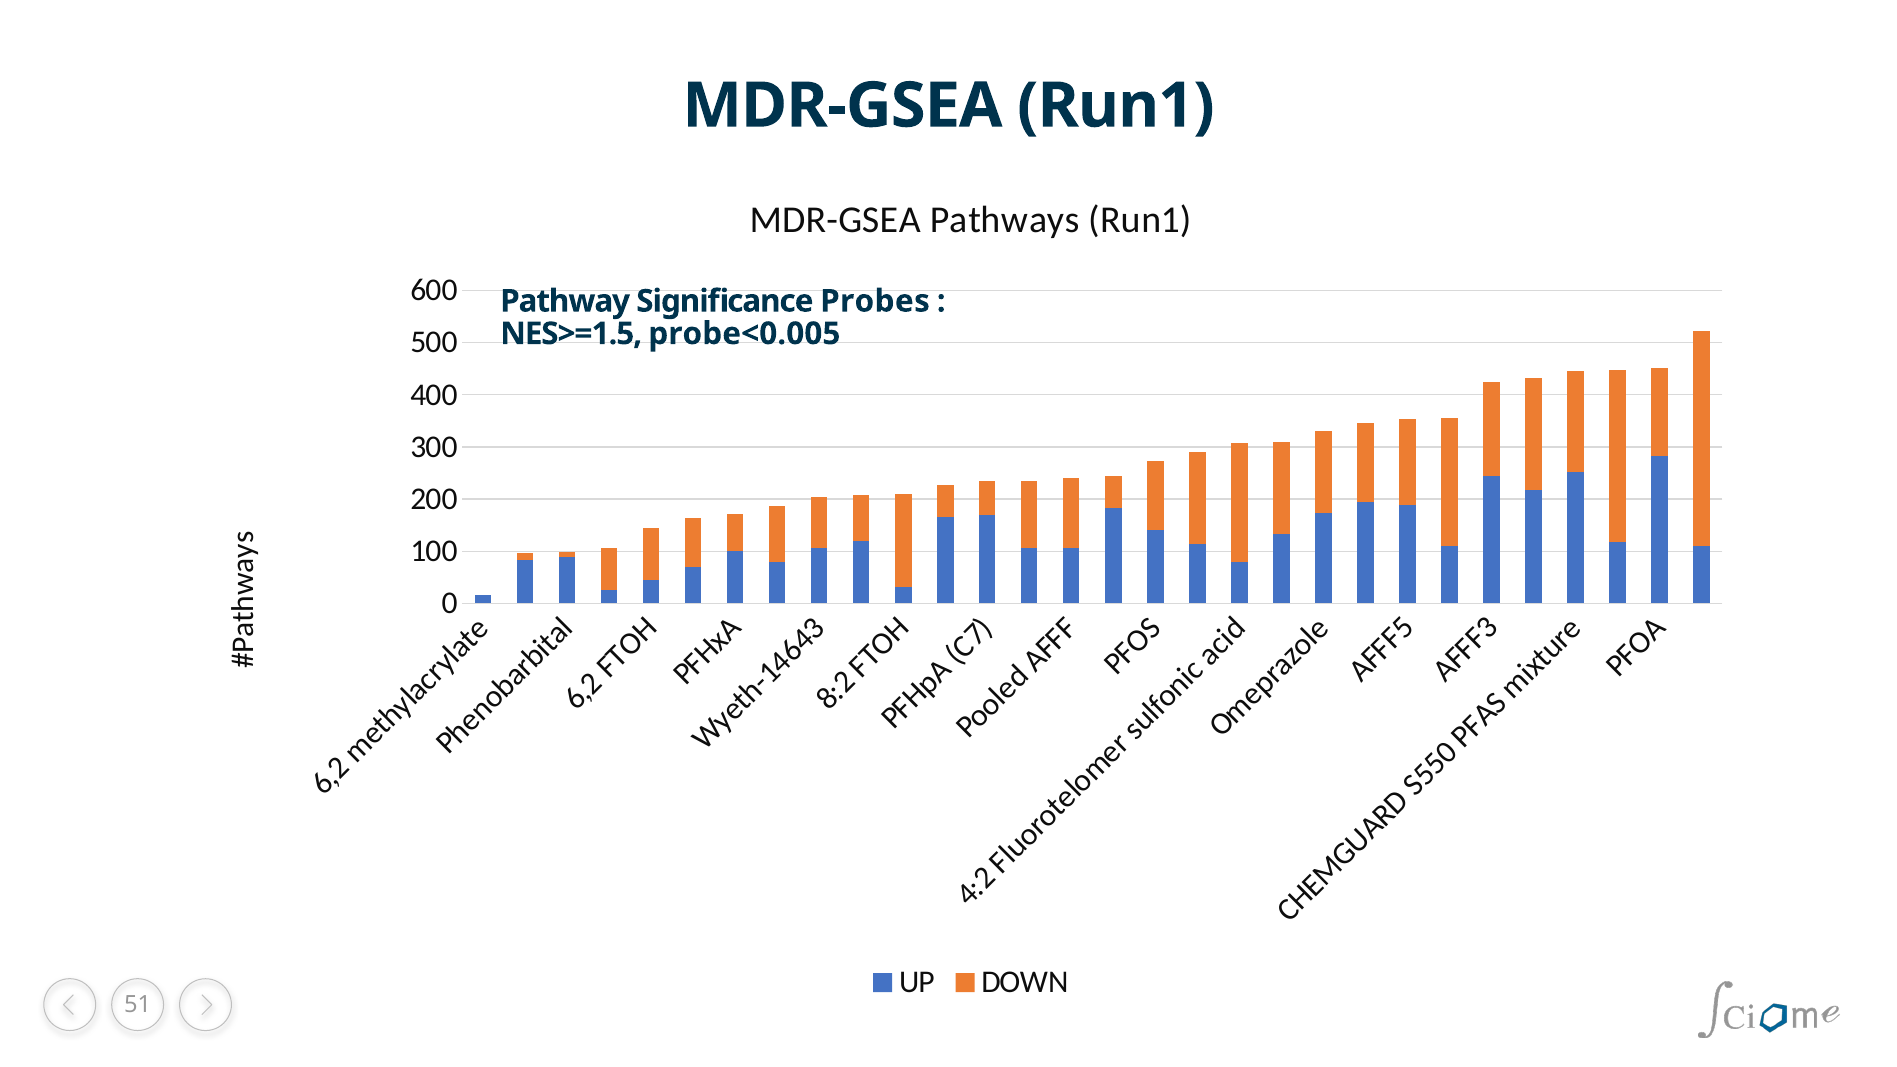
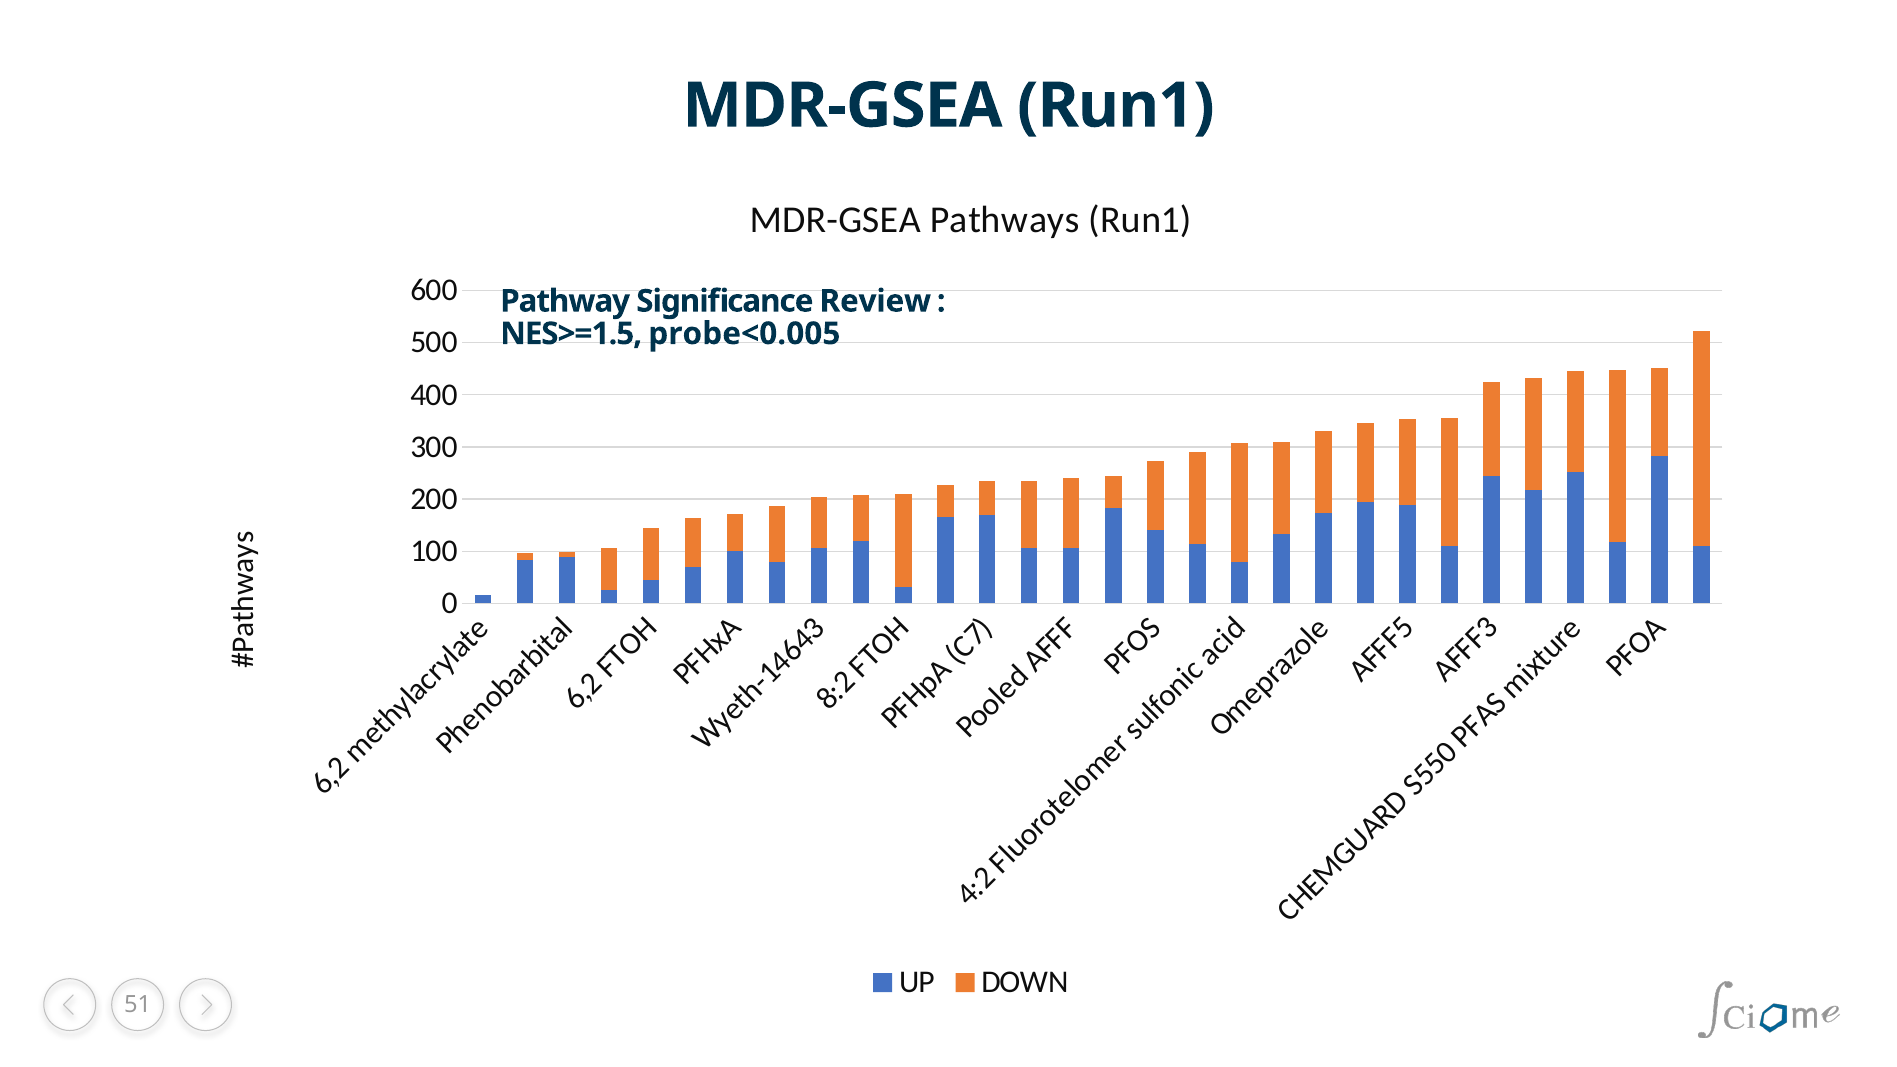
Probes: Probes -> Review
